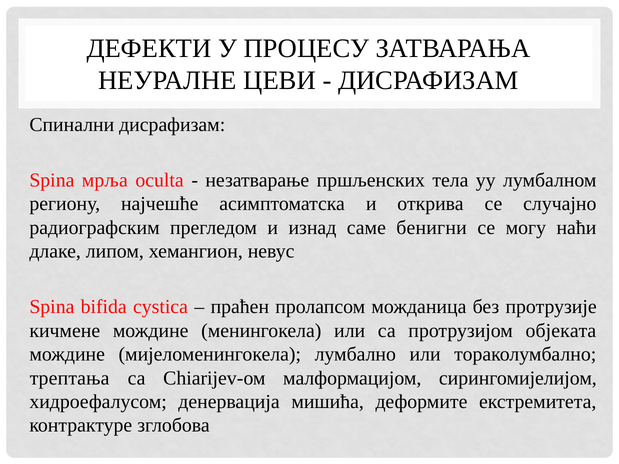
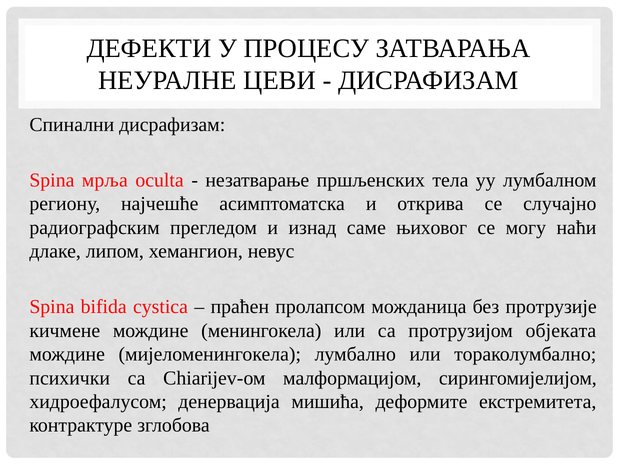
бенигни: бенигни -> њиховог
трептања: трептања -> психички
